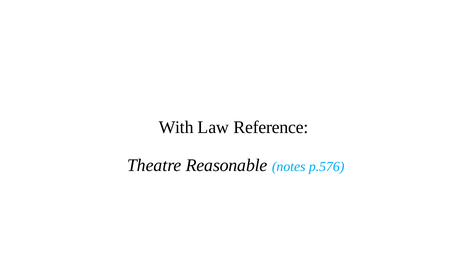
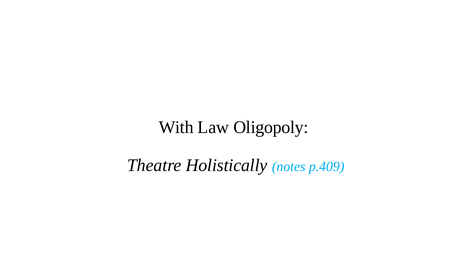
Reference: Reference -> Oligopoly
Reasonable: Reasonable -> Holistically
p.576: p.576 -> p.409
